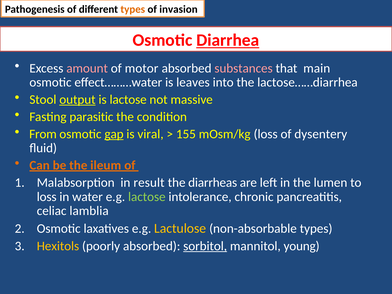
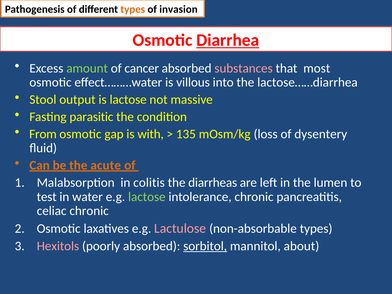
amount colour: pink -> light green
motor: motor -> cancer
main: main -> most
leaves: leaves -> villous
output underline: present -> none
gap underline: present -> none
viral: viral -> with
155: 155 -> 135
ileum: ileum -> acute
result: result -> colitis
loss at (47, 197): loss -> test
celiac lamblia: lamblia -> chronic
Lactulose colour: yellow -> pink
Hexitols colour: yellow -> pink
young: young -> about
